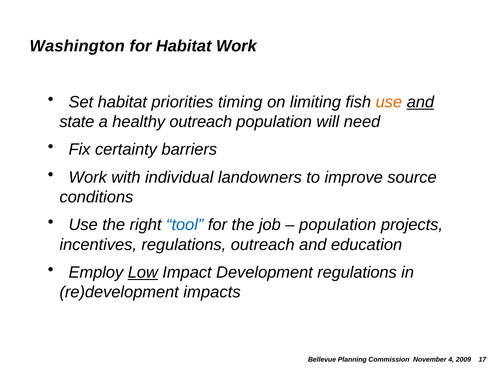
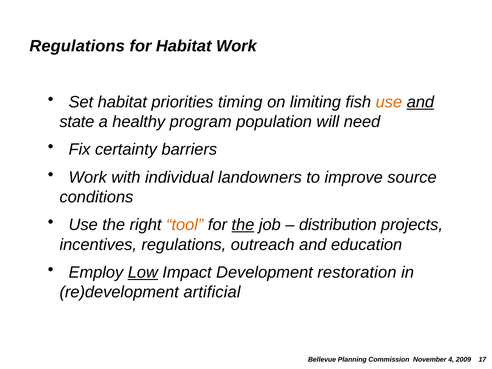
Washington at (77, 46): Washington -> Regulations
healthy outreach: outreach -> program
tool colour: blue -> orange
the at (243, 225) underline: none -> present
population at (338, 225): population -> distribution
Development regulations: regulations -> restoration
impacts: impacts -> artificial
